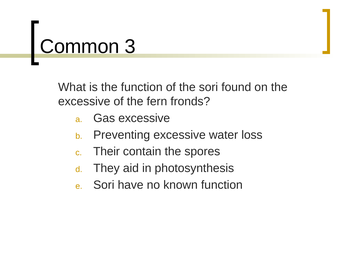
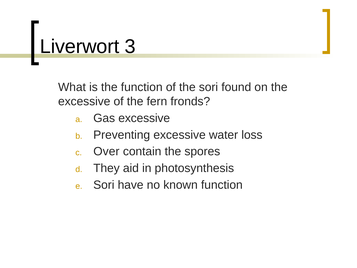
Common: Common -> Liverwort
Their: Their -> Over
